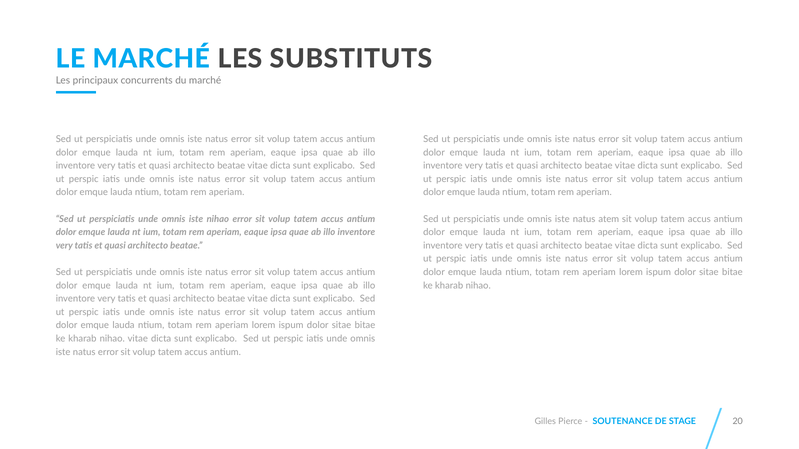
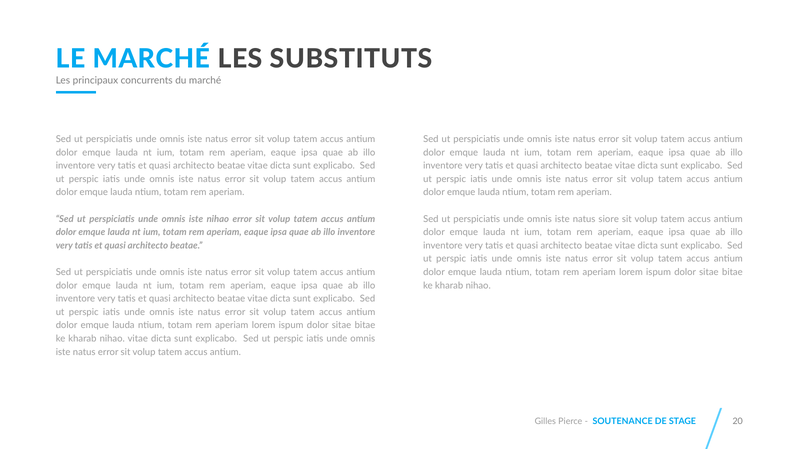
atem: atem -> siore
